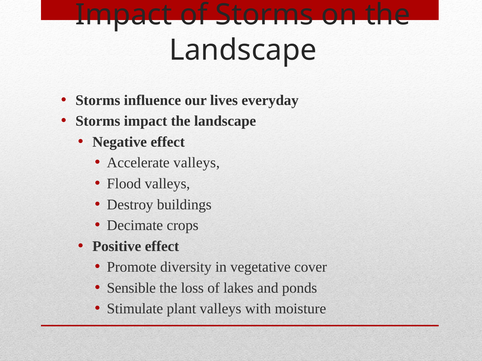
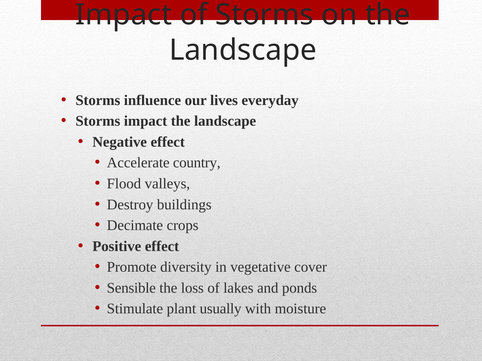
Accelerate valleys: valleys -> country
plant valleys: valleys -> usually
